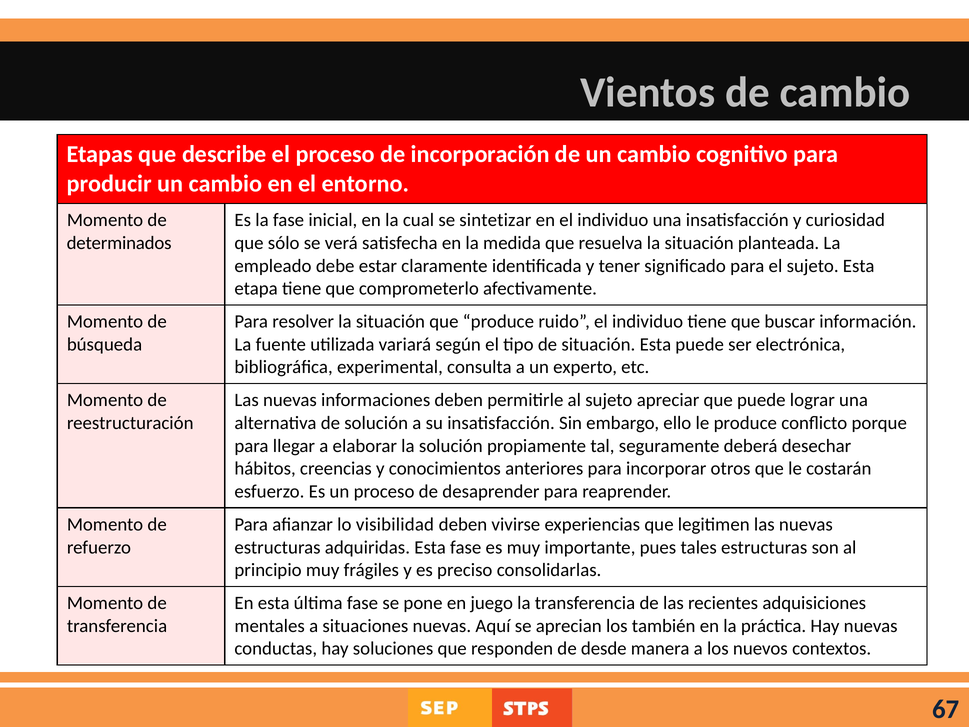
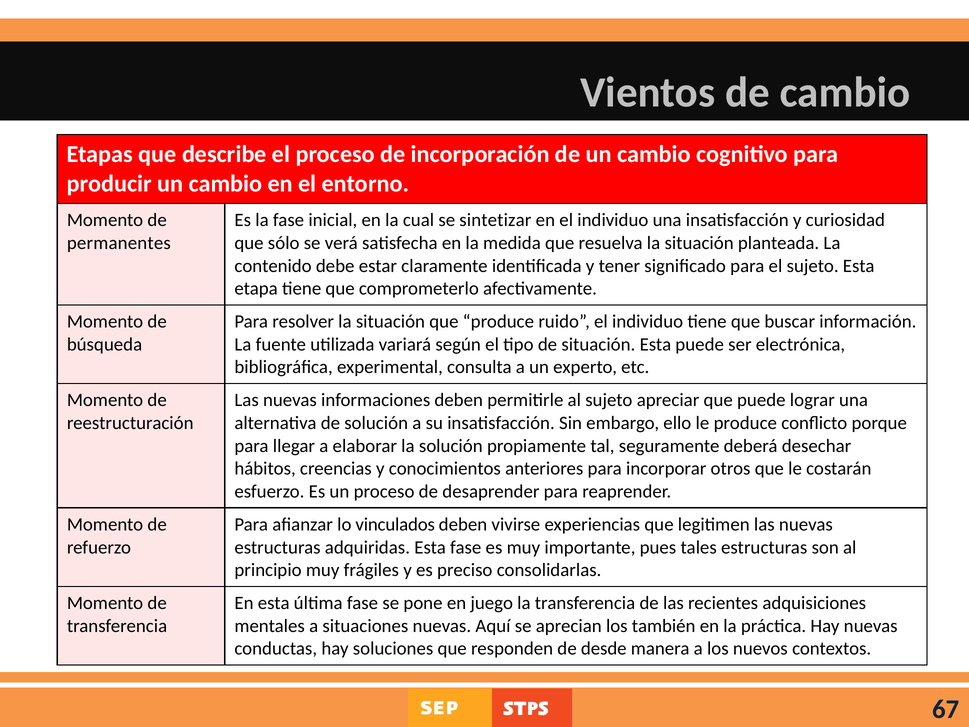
determinados: determinados -> permanentes
empleado: empleado -> contenido
visibilidad: visibilidad -> vinculados
